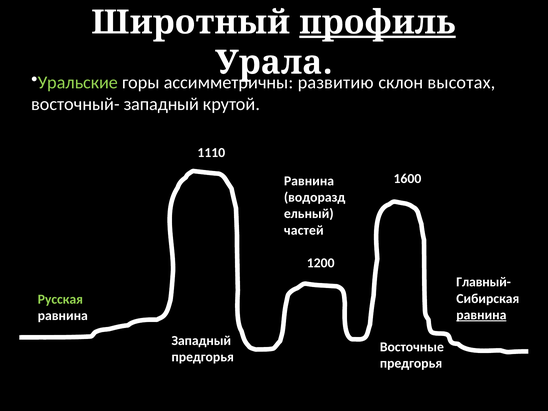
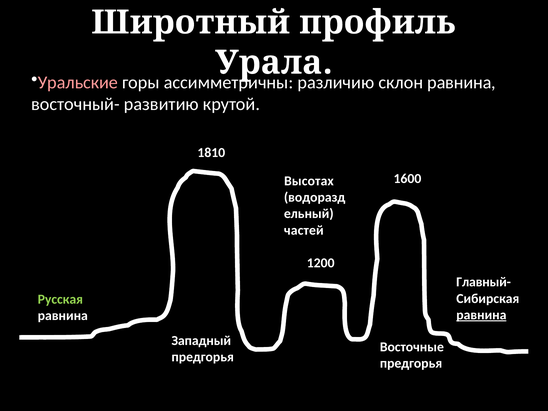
профиль underline: present -> none
Уральские colour: light green -> pink
развитию: развитию -> различию
склон высотах: высотах -> равнина
восточный- западный: западный -> развитию
1110: 1110 -> 1810
Равнина at (309, 181): Равнина -> Высотах
